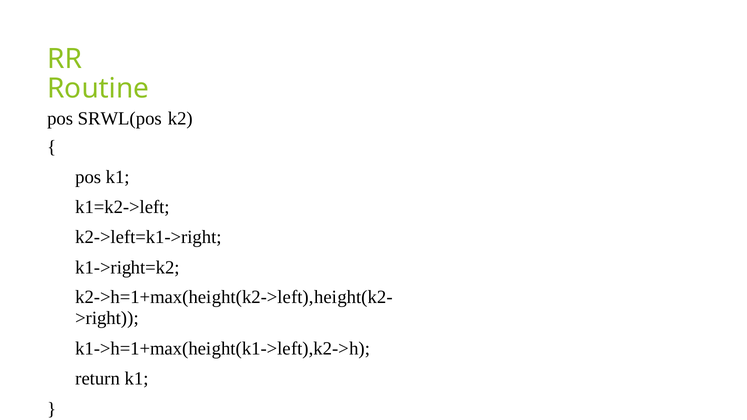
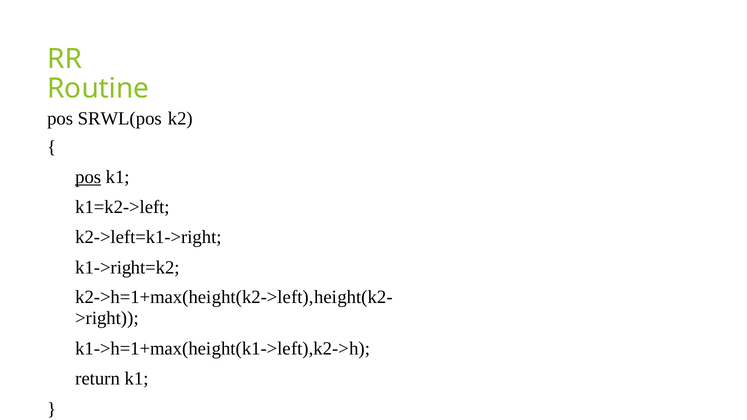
pos at (88, 177) underline: none -> present
